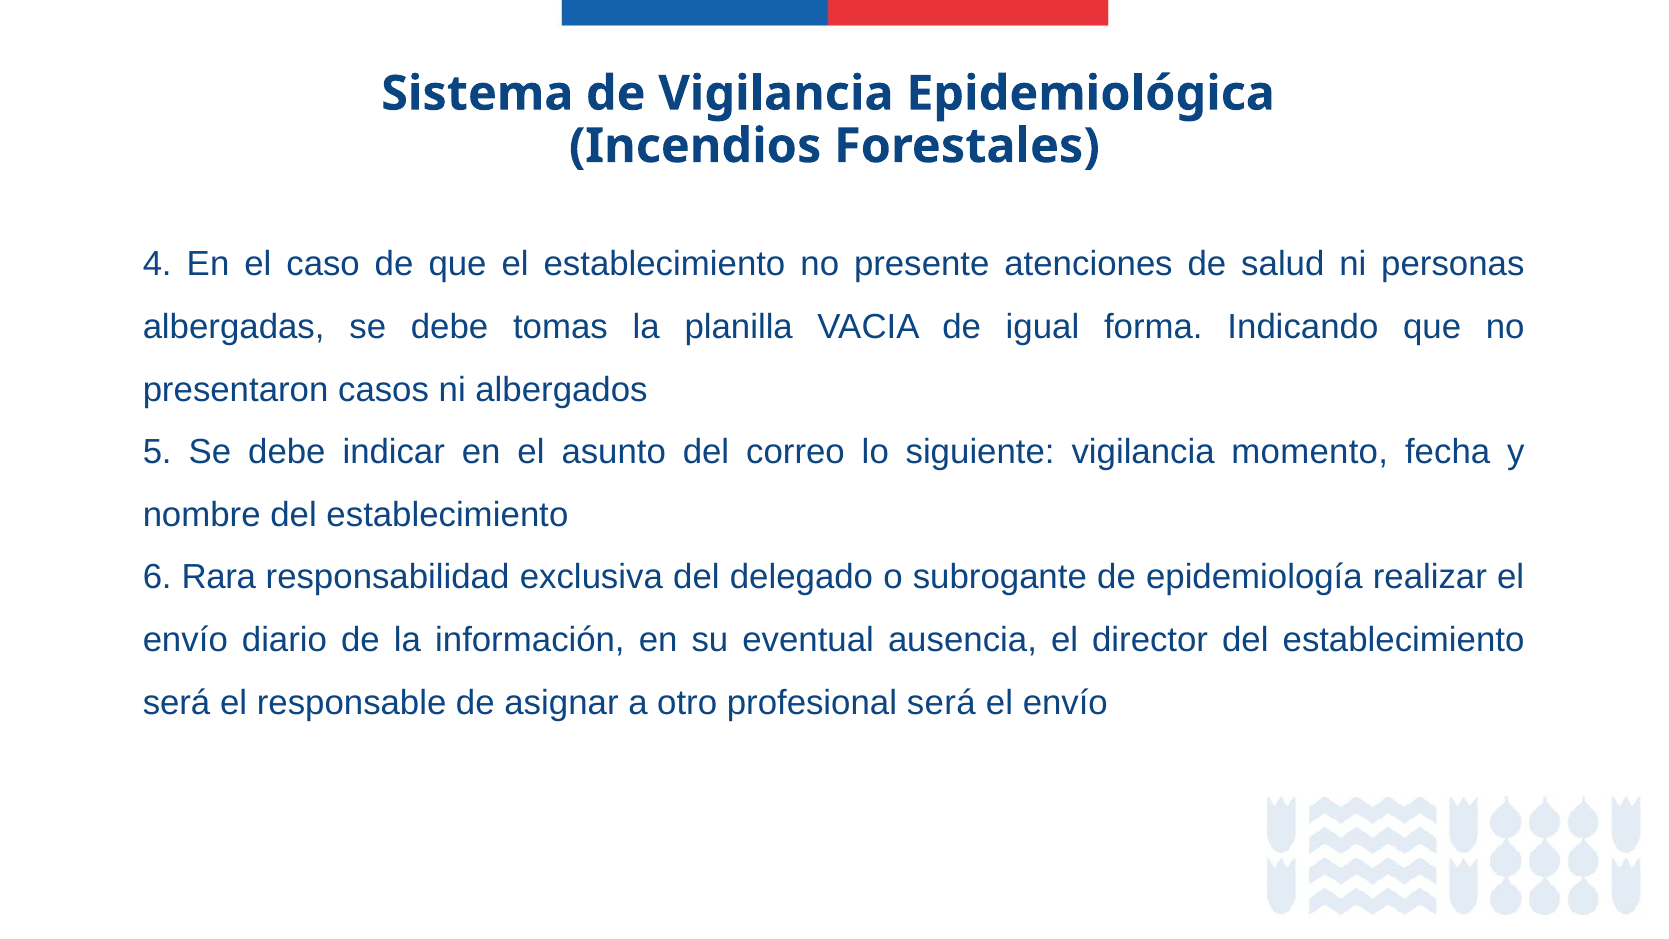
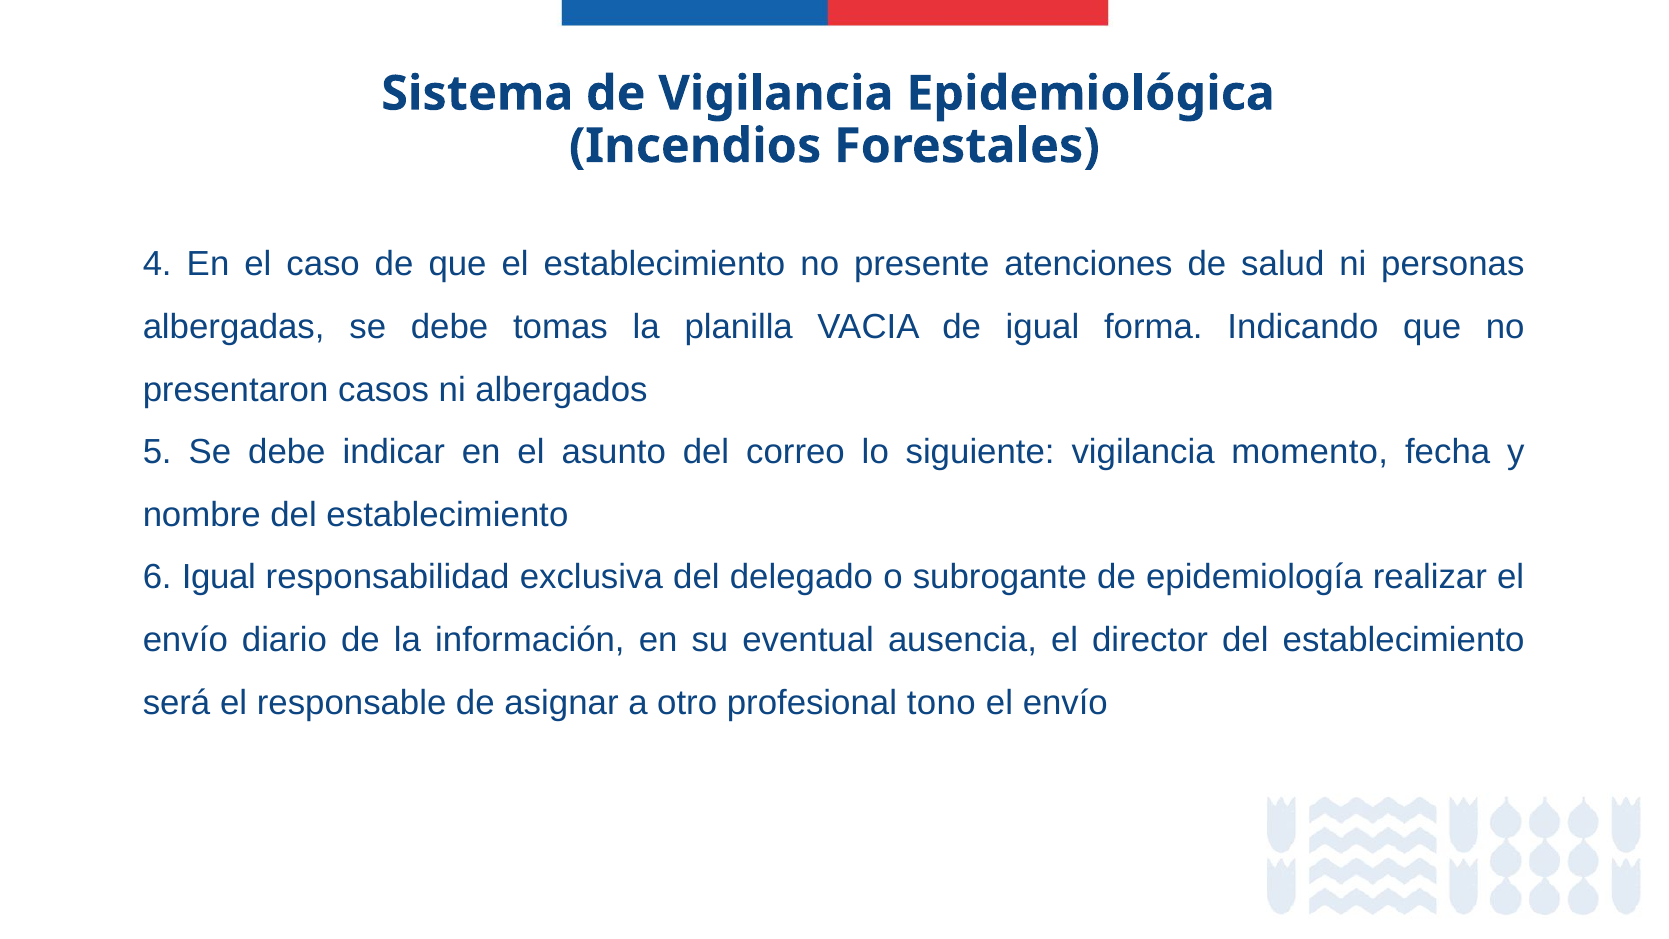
6 Rara: Rara -> Igual
profesional será: será -> tono
